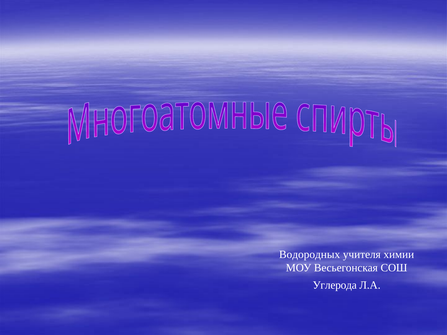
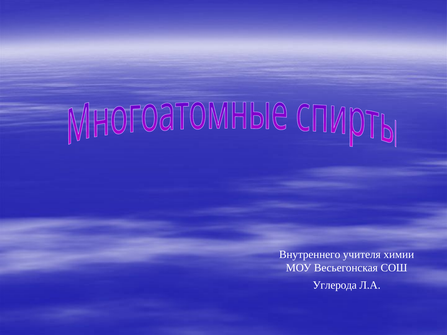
Водородных: Водородных -> Внутреннего
